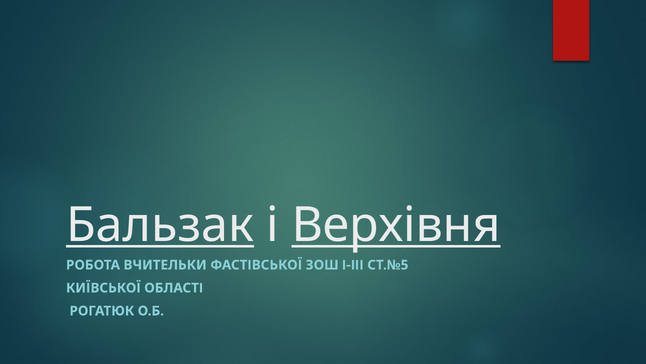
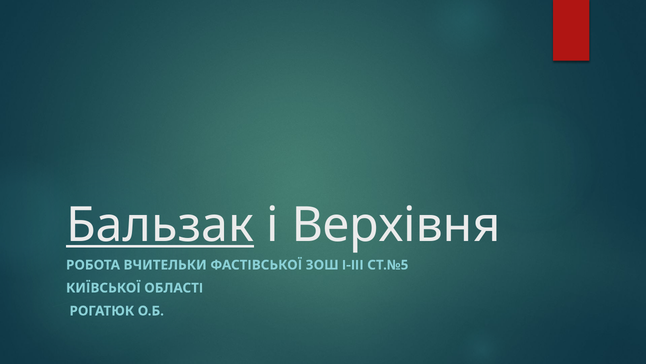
Верхівня underline: present -> none
